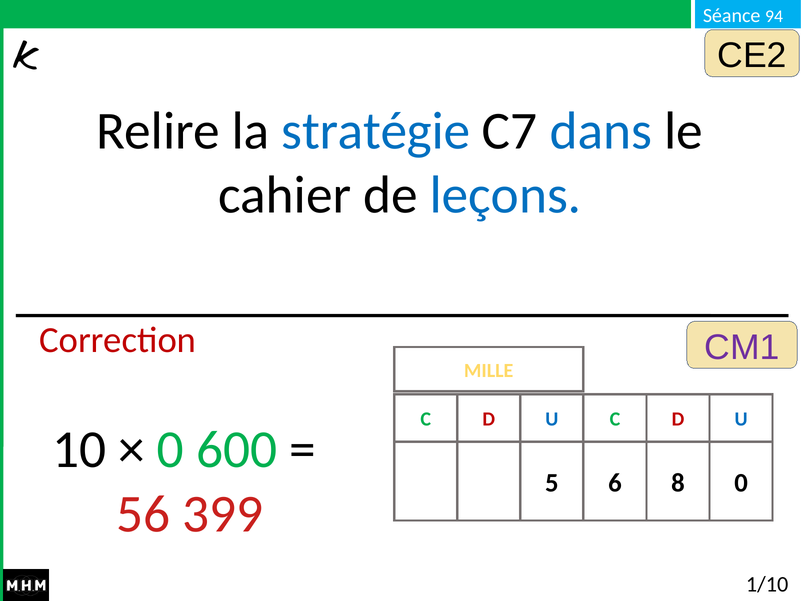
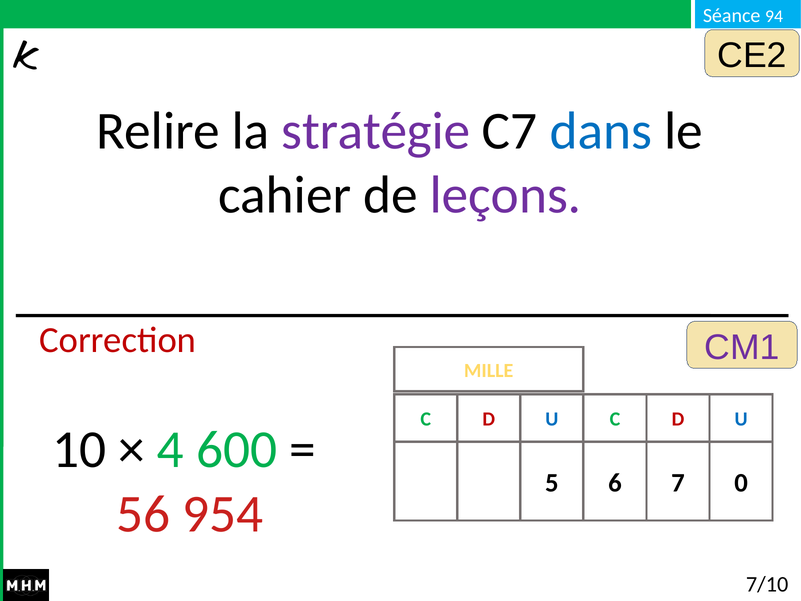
stratégie colour: blue -> purple
leçons colour: blue -> purple
0 at (170, 450): 0 -> 4
8: 8 -> 7
399: 399 -> 954
1/10: 1/10 -> 7/10
